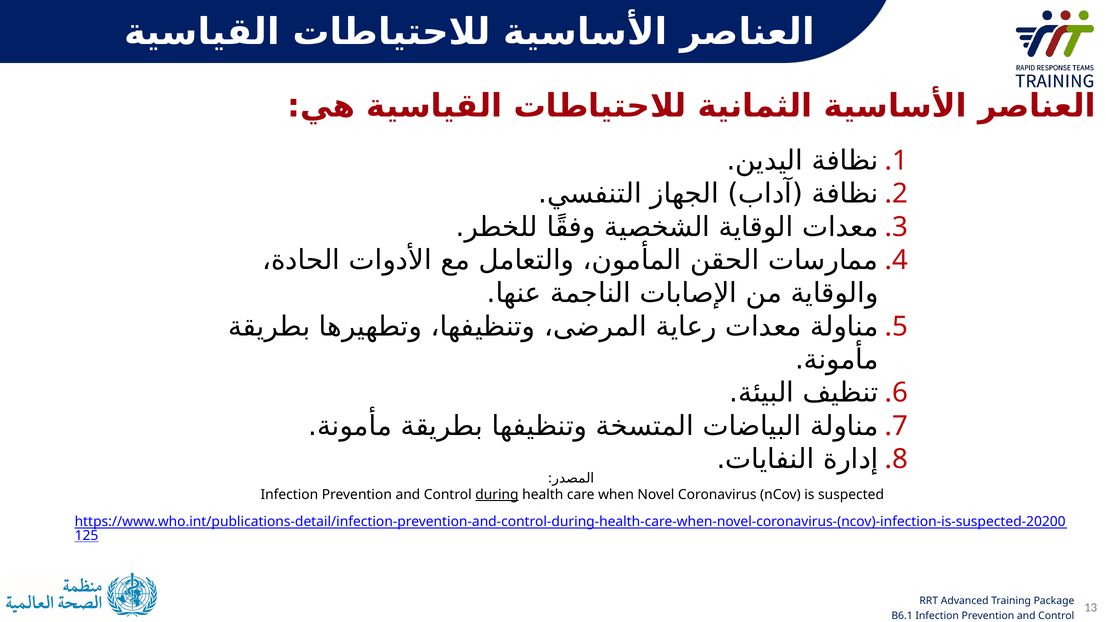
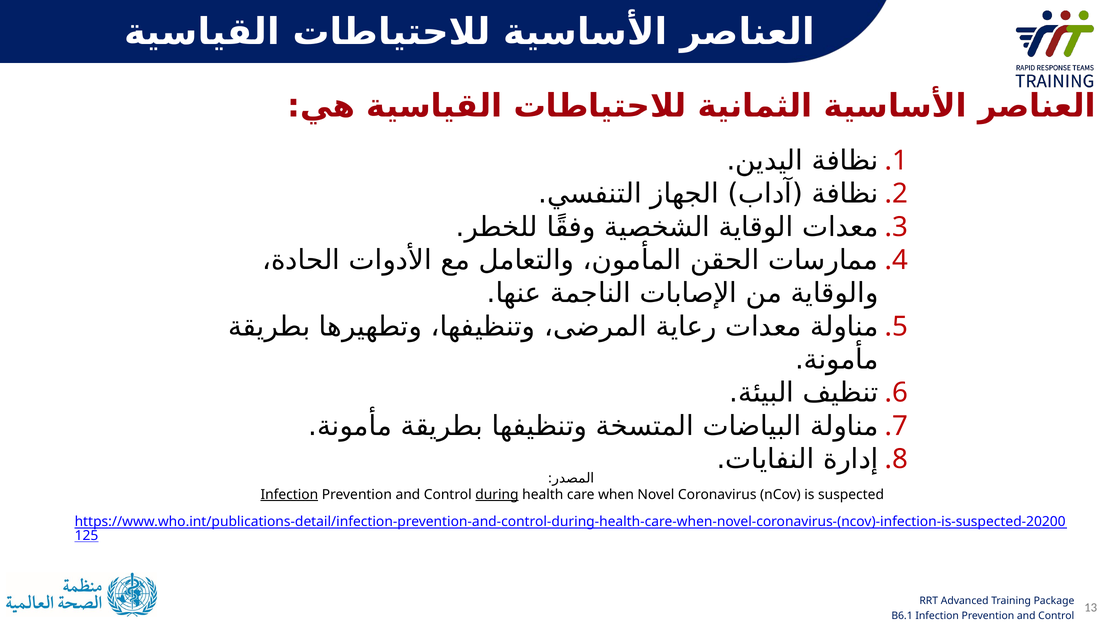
Infection at (289, 495) underline: none -> present
